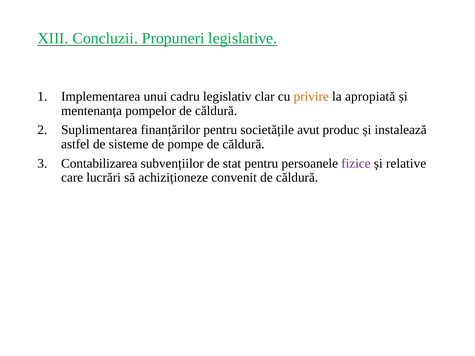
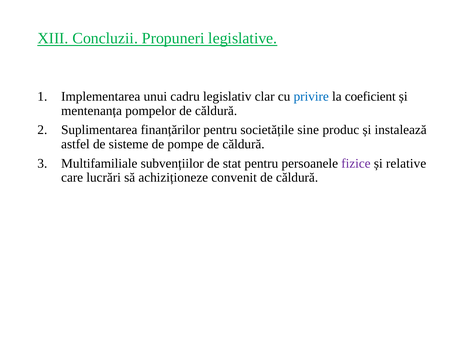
privire colour: orange -> blue
apropiată: apropiată -> coeficient
avut: avut -> sine
Contabilizarea: Contabilizarea -> Multifamiliale
